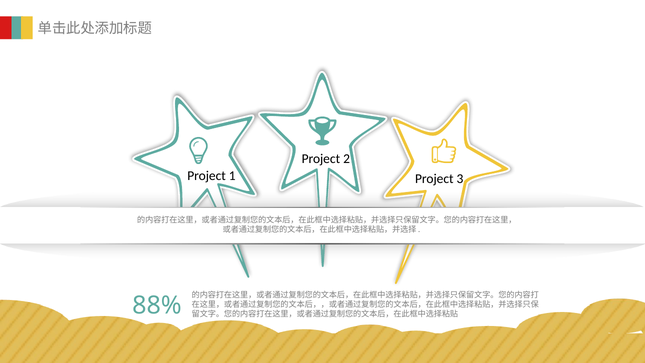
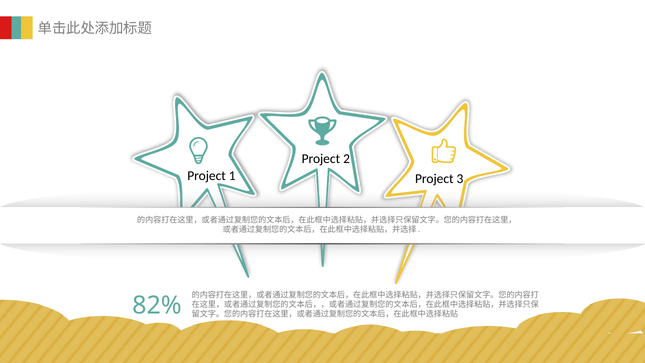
88%: 88% -> 82%
